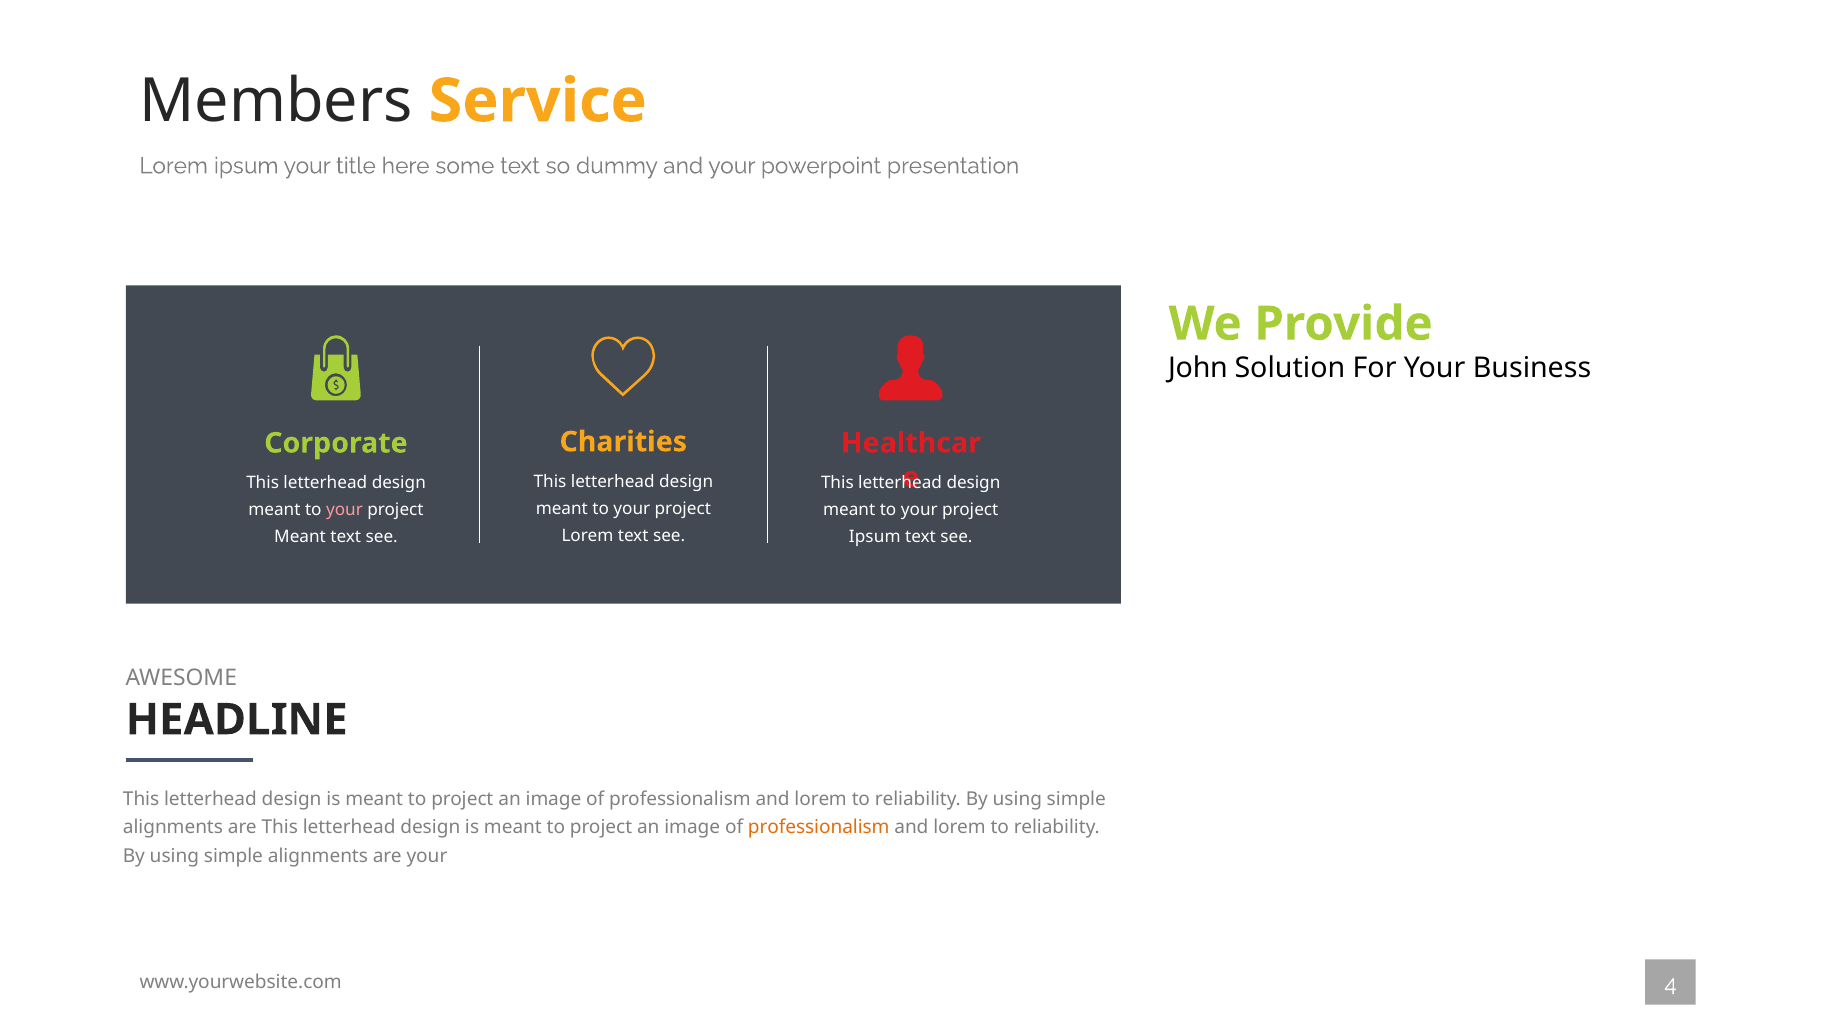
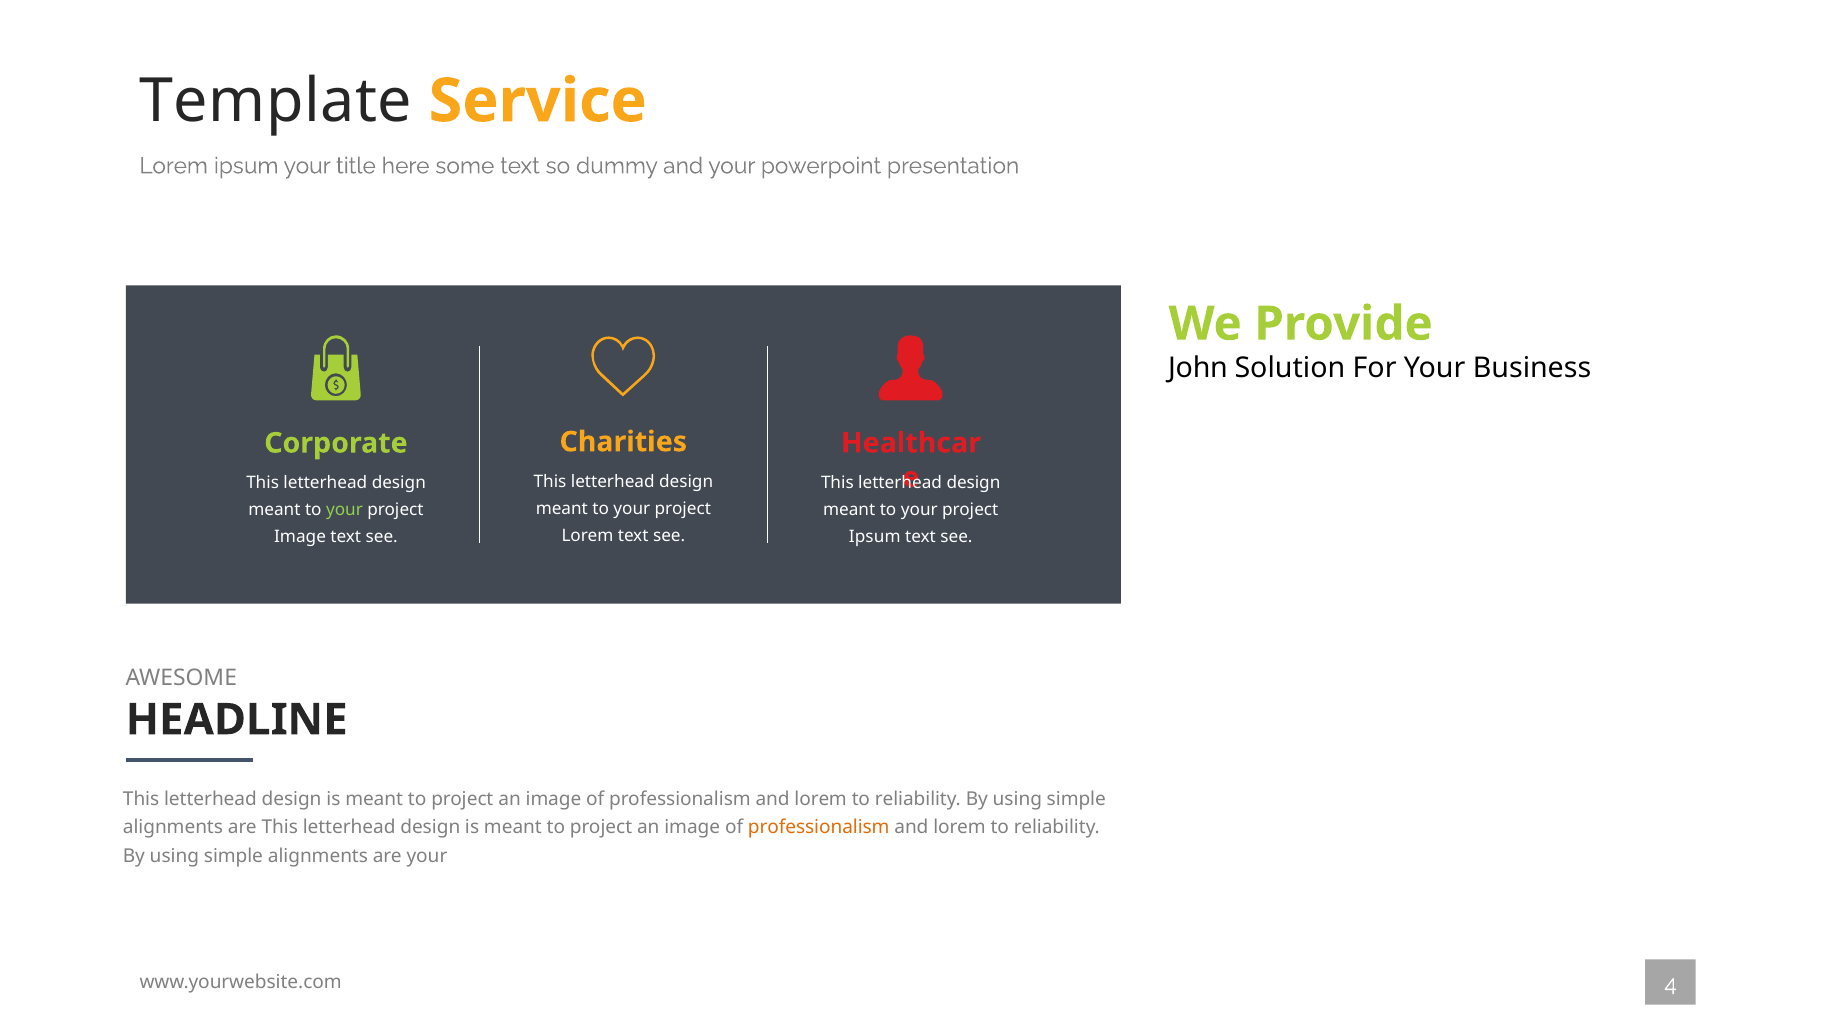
Members: Members -> Template
your at (345, 510) colour: pink -> light green
Meant at (300, 536): Meant -> Image
